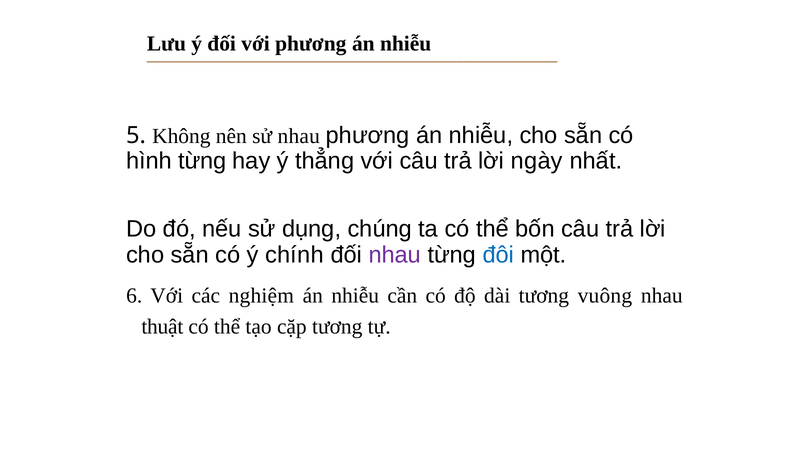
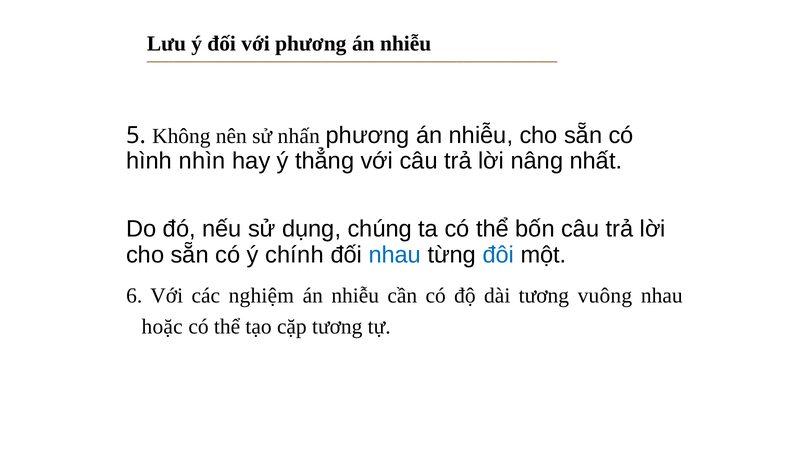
sử nhau: nhau -> nhấn
hình từng: từng -> nhìn
ngày: ngày -> nâng
nhau at (395, 255) colour: purple -> blue
thuật: thuật -> hoặc
